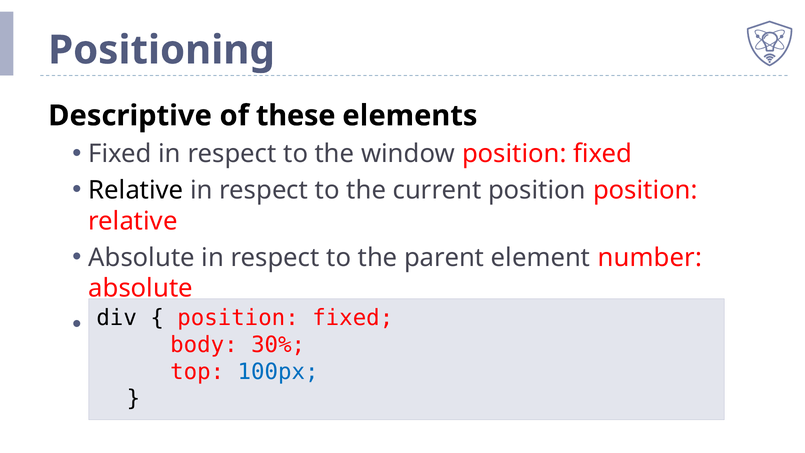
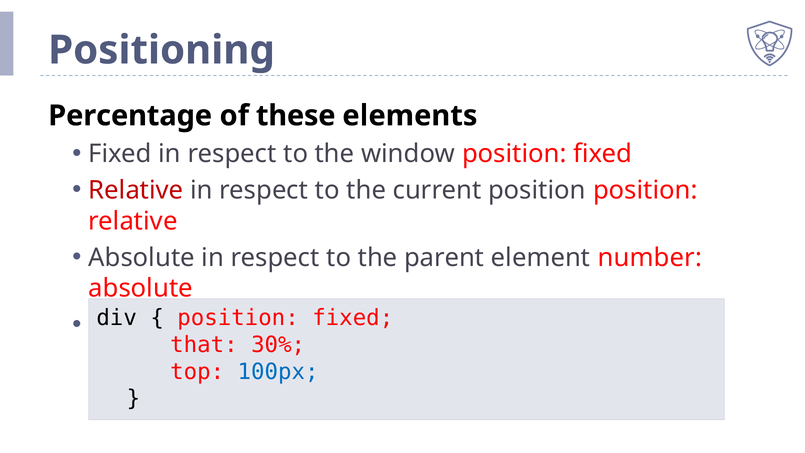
Descriptive: Descriptive -> Percentage
Relative at (136, 190) colour: black -> red
body: body -> that
